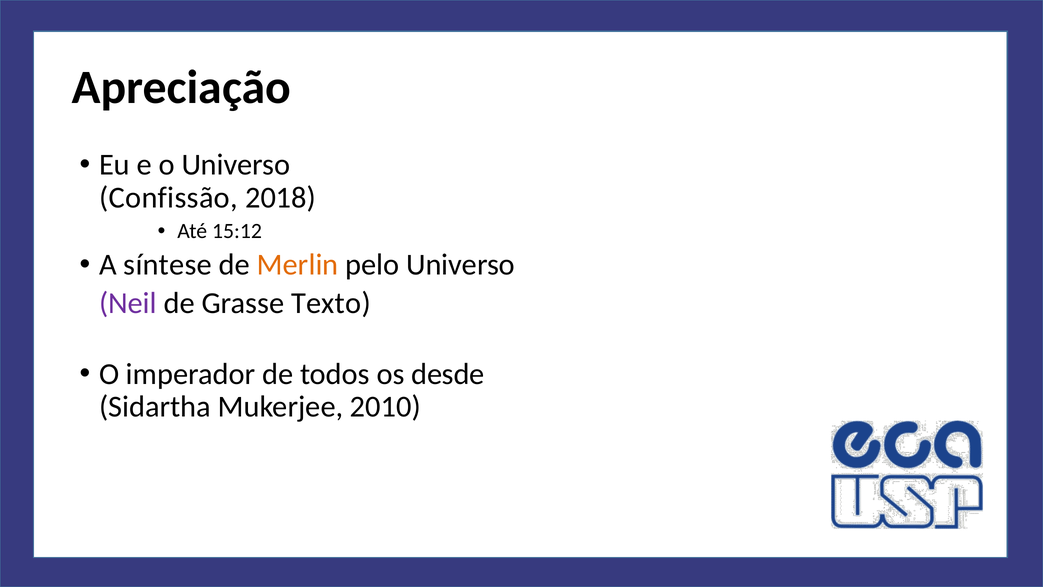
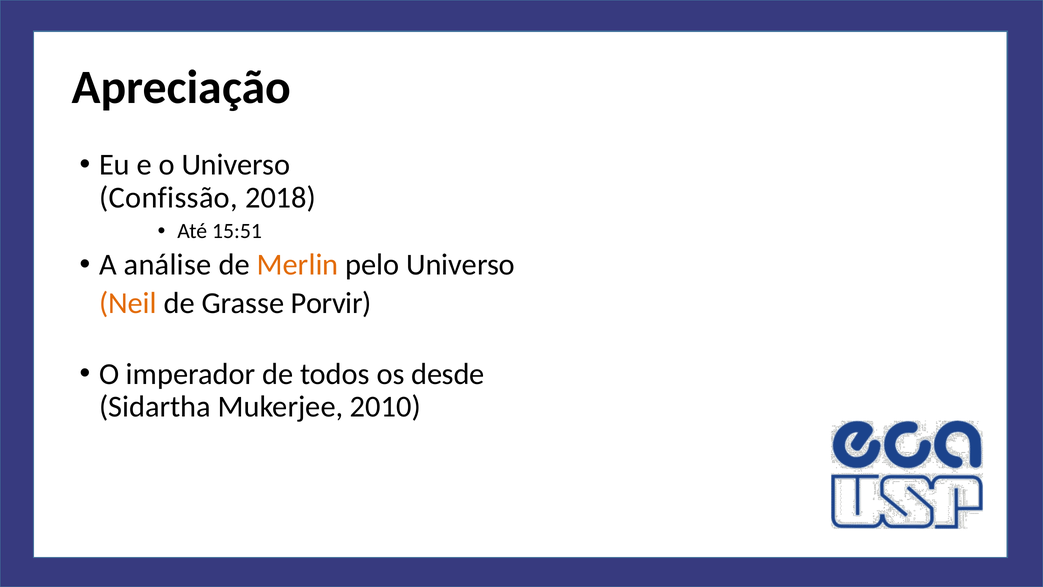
15:12: 15:12 -> 15:51
síntese: síntese -> análise
Neil colour: purple -> orange
Texto: Texto -> Porvir
